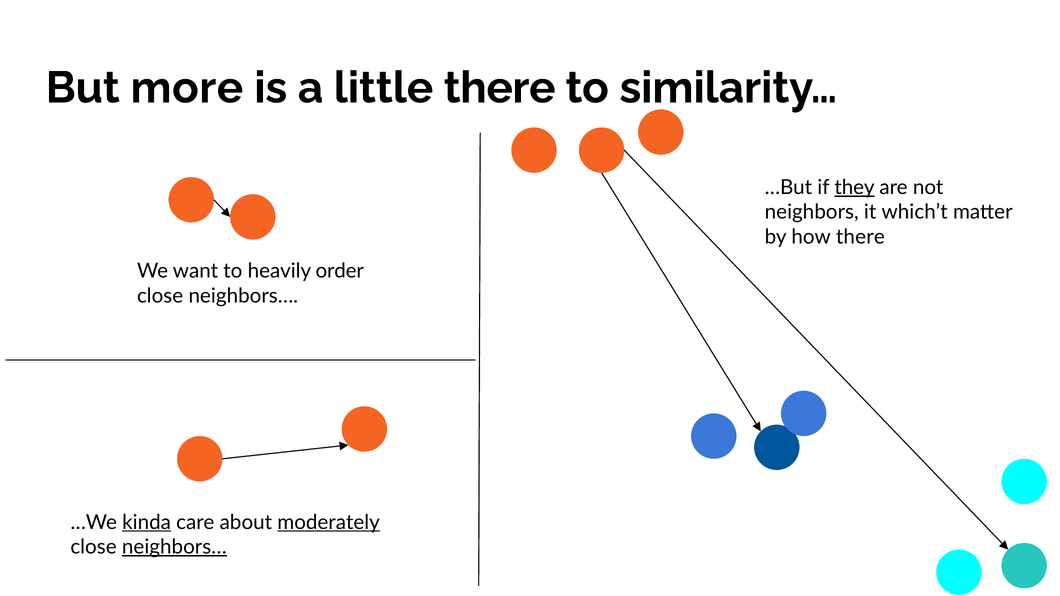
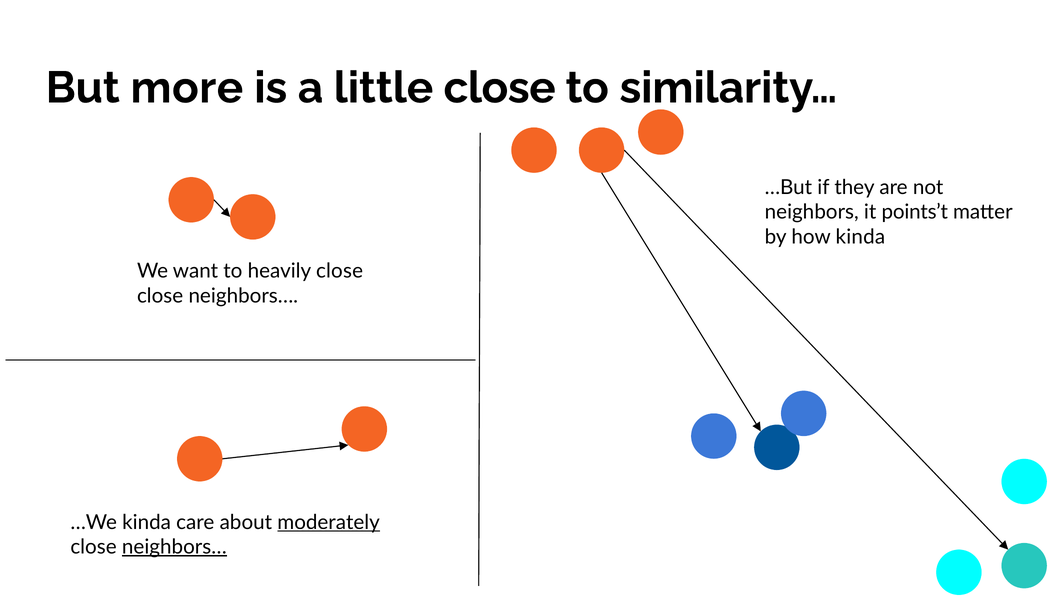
little there: there -> close
they underline: present -> none
which’t: which’t -> points’t
how there: there -> kinda
heavily order: order -> close
kinda at (147, 522) underline: present -> none
